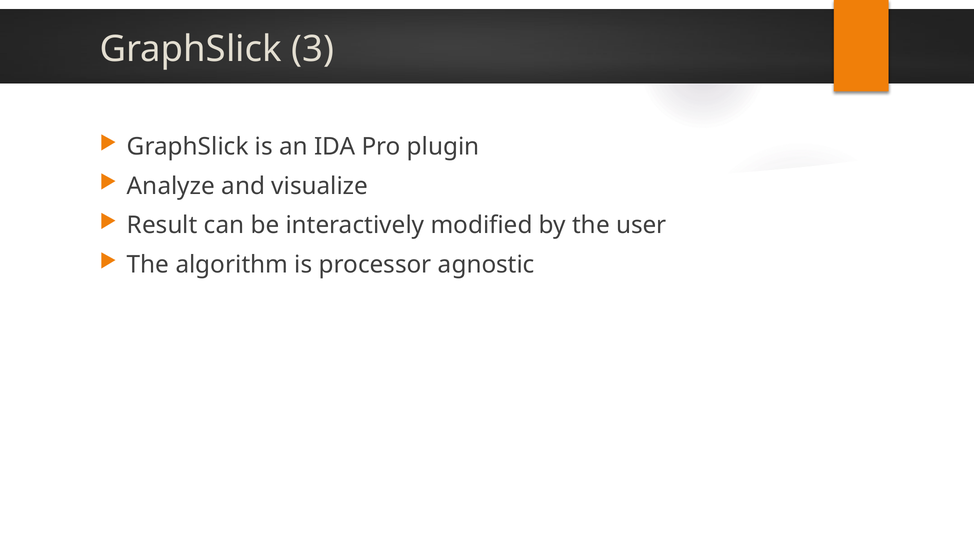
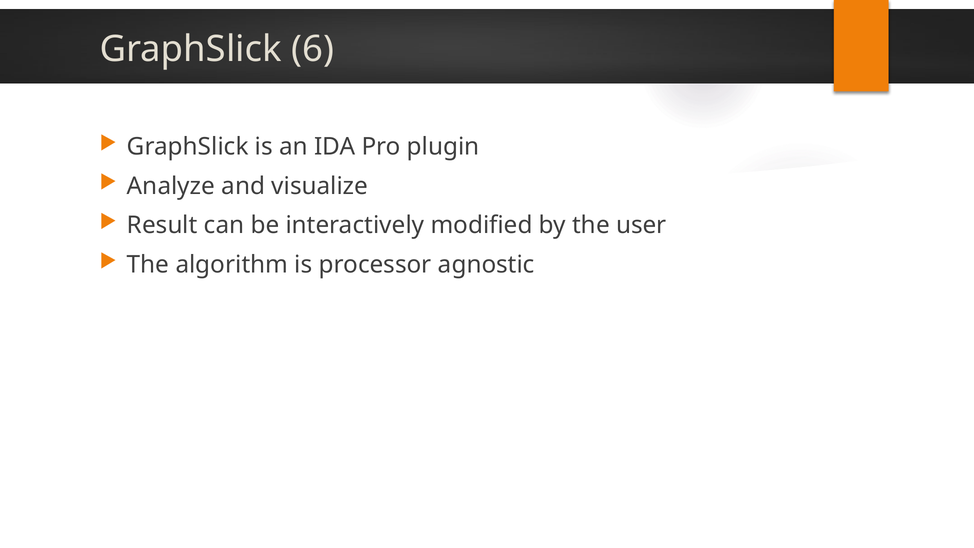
3: 3 -> 6
